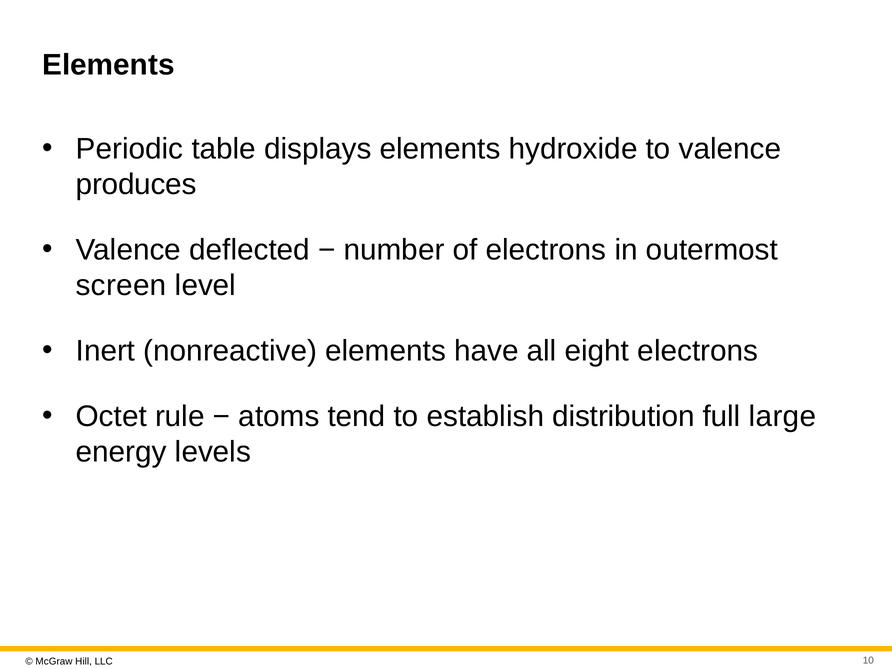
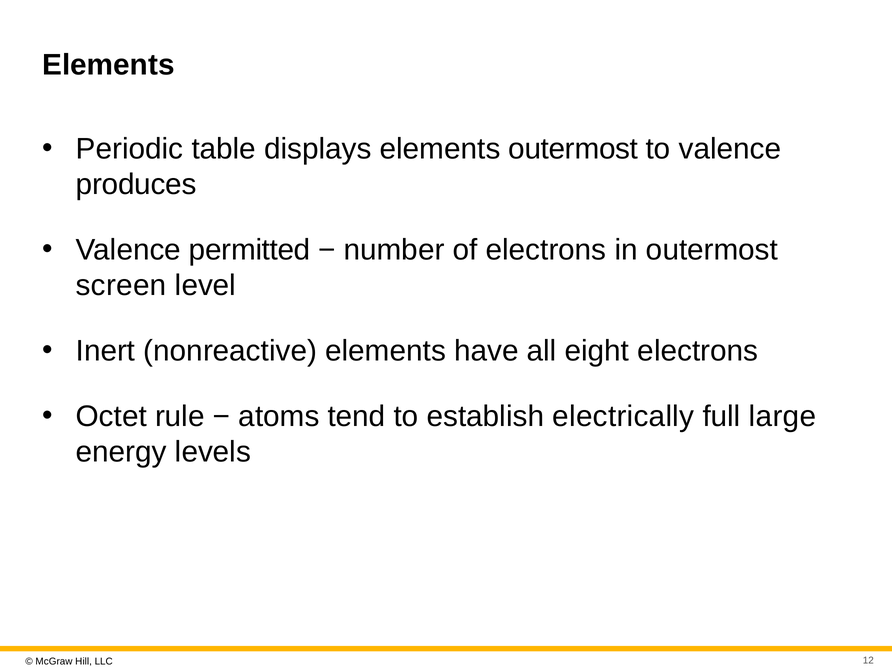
elements hydroxide: hydroxide -> outermost
deflected: deflected -> permitted
distribution: distribution -> electrically
10: 10 -> 12
